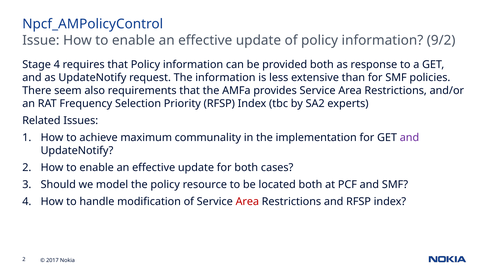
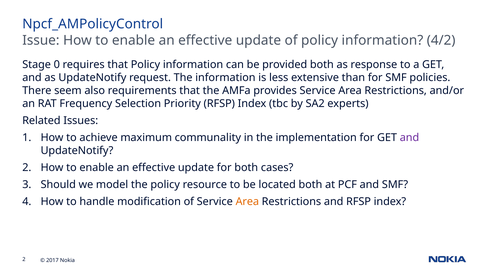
9/2: 9/2 -> 4/2
Stage 4: 4 -> 0
Area at (247, 202) colour: red -> orange
